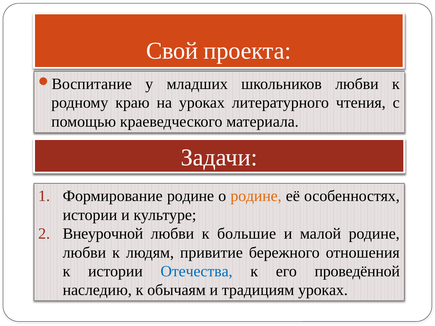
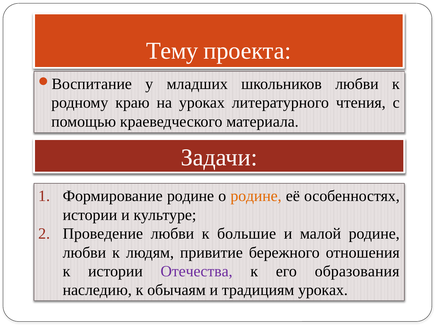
Свой: Свой -> Тему
Внеурочной: Внеурочной -> Проведение
Отечества colour: blue -> purple
проведённой: проведённой -> образования
